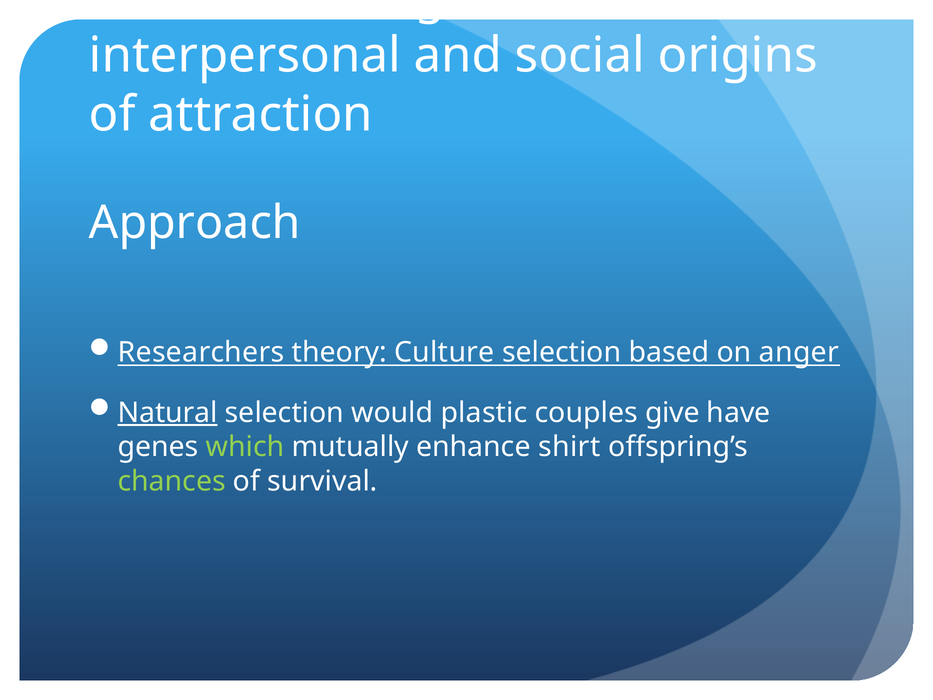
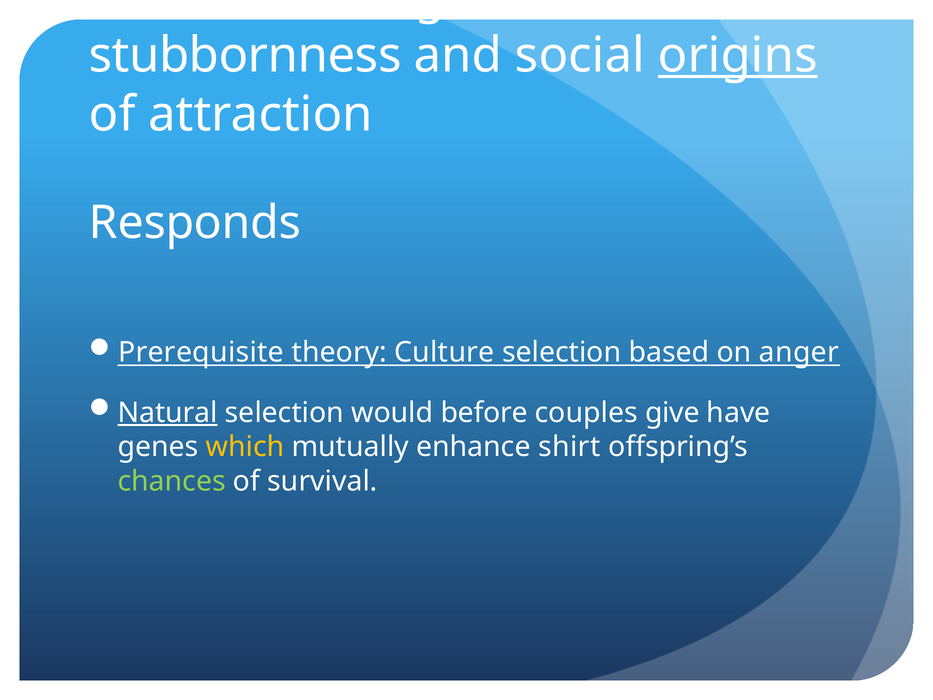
interpersonal: interpersonal -> stubbornness
origins underline: none -> present
Approach: Approach -> Responds
Researchers: Researchers -> Prerequisite
plastic: plastic -> before
which colour: light green -> yellow
